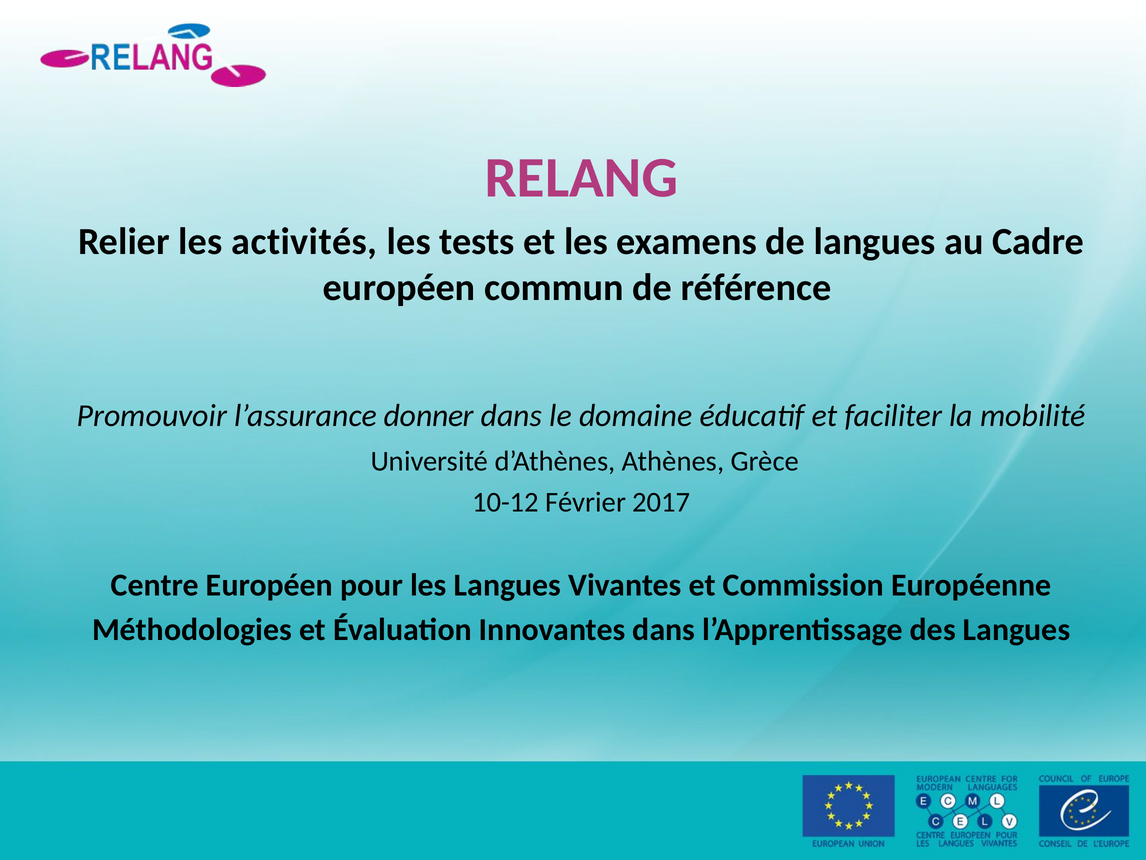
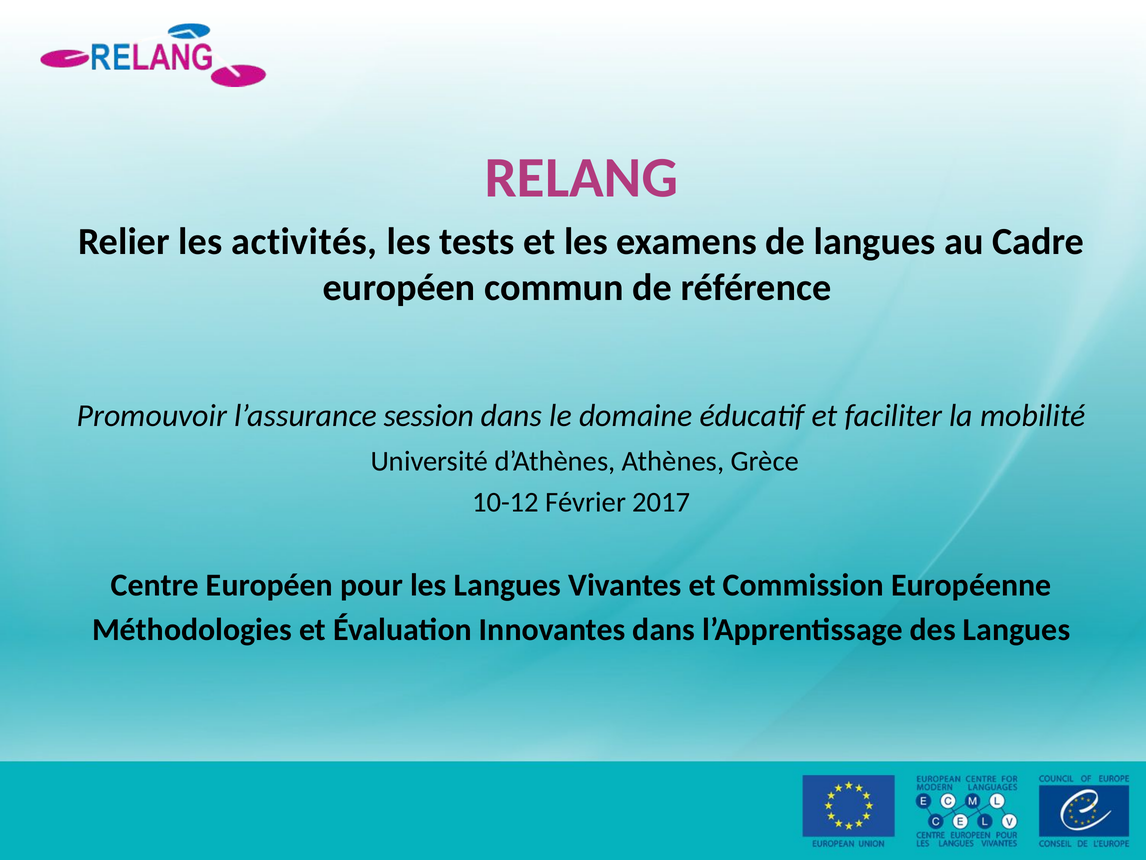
donner: donner -> session
